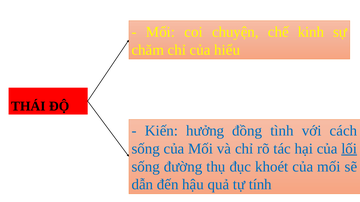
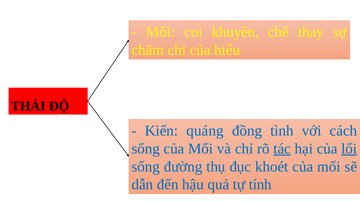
chuyện: chuyện -> khuyên
kinh: kinh -> thay
hưởng: hưởng -> quáng
tác underline: none -> present
